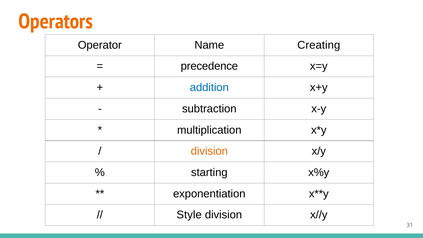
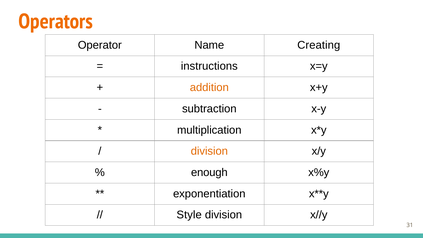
precedence: precedence -> instructions
addition colour: blue -> orange
starting: starting -> enough
